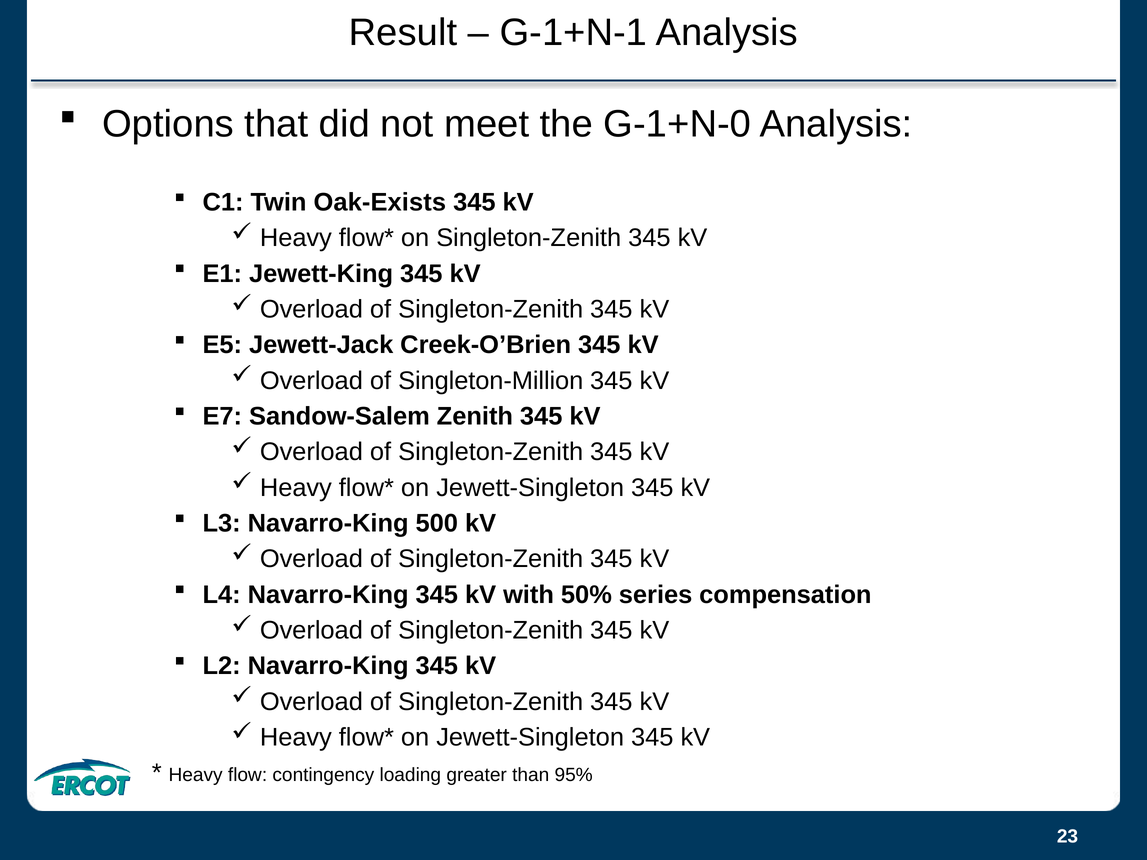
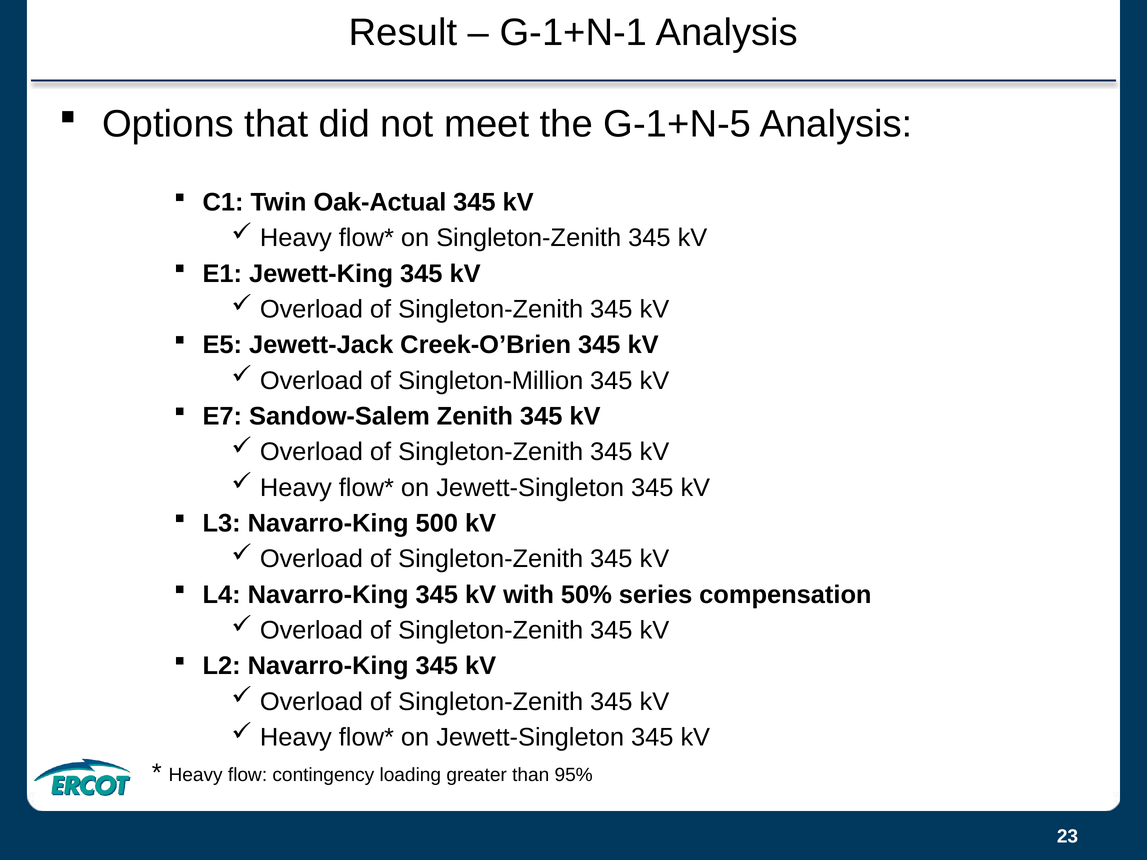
G-1+N-0: G-1+N-0 -> G-1+N-5
Oak-Exists: Oak-Exists -> Oak-Actual
